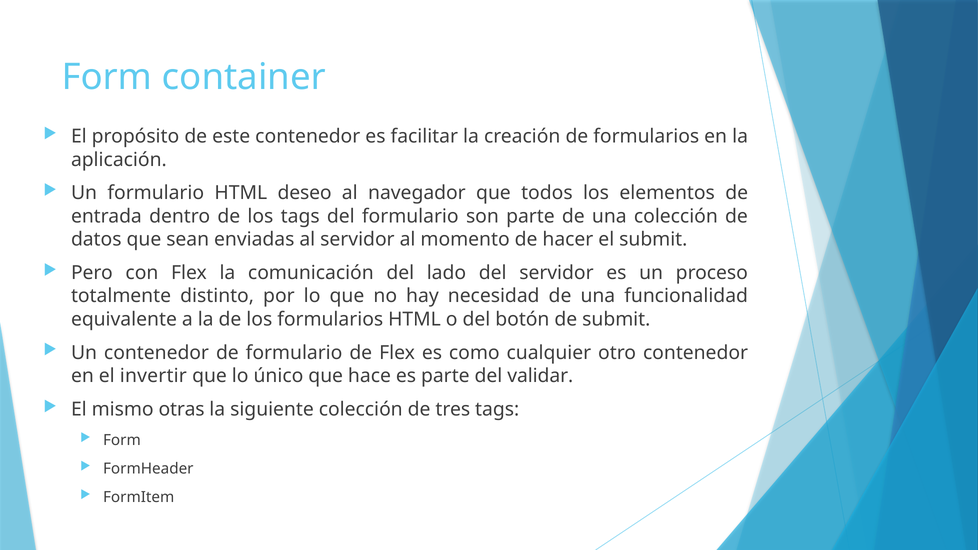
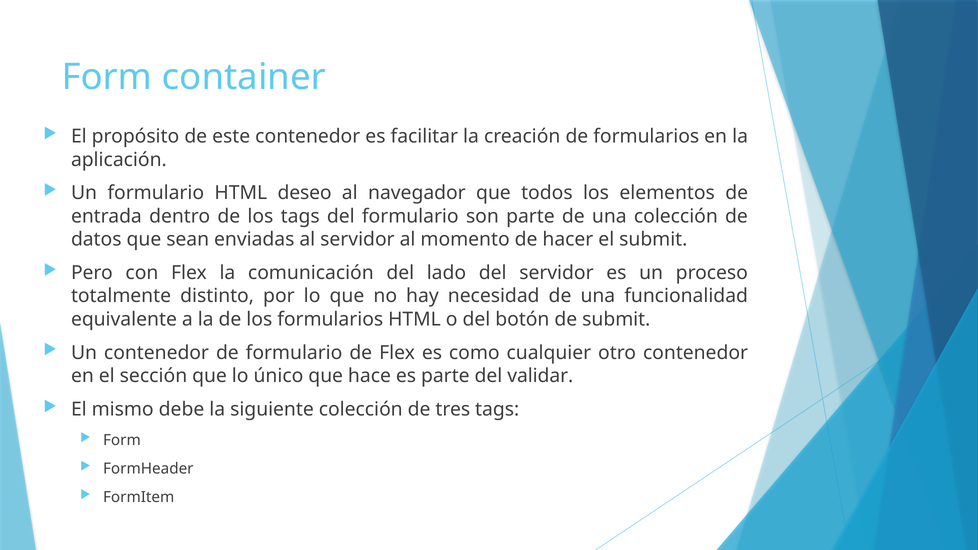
invertir: invertir -> sección
otras: otras -> debe
